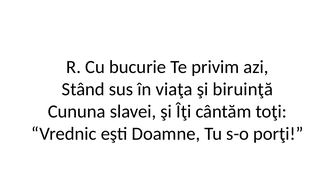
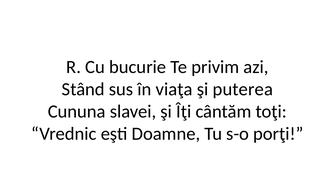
biruinţă: biruinţă -> puterea
